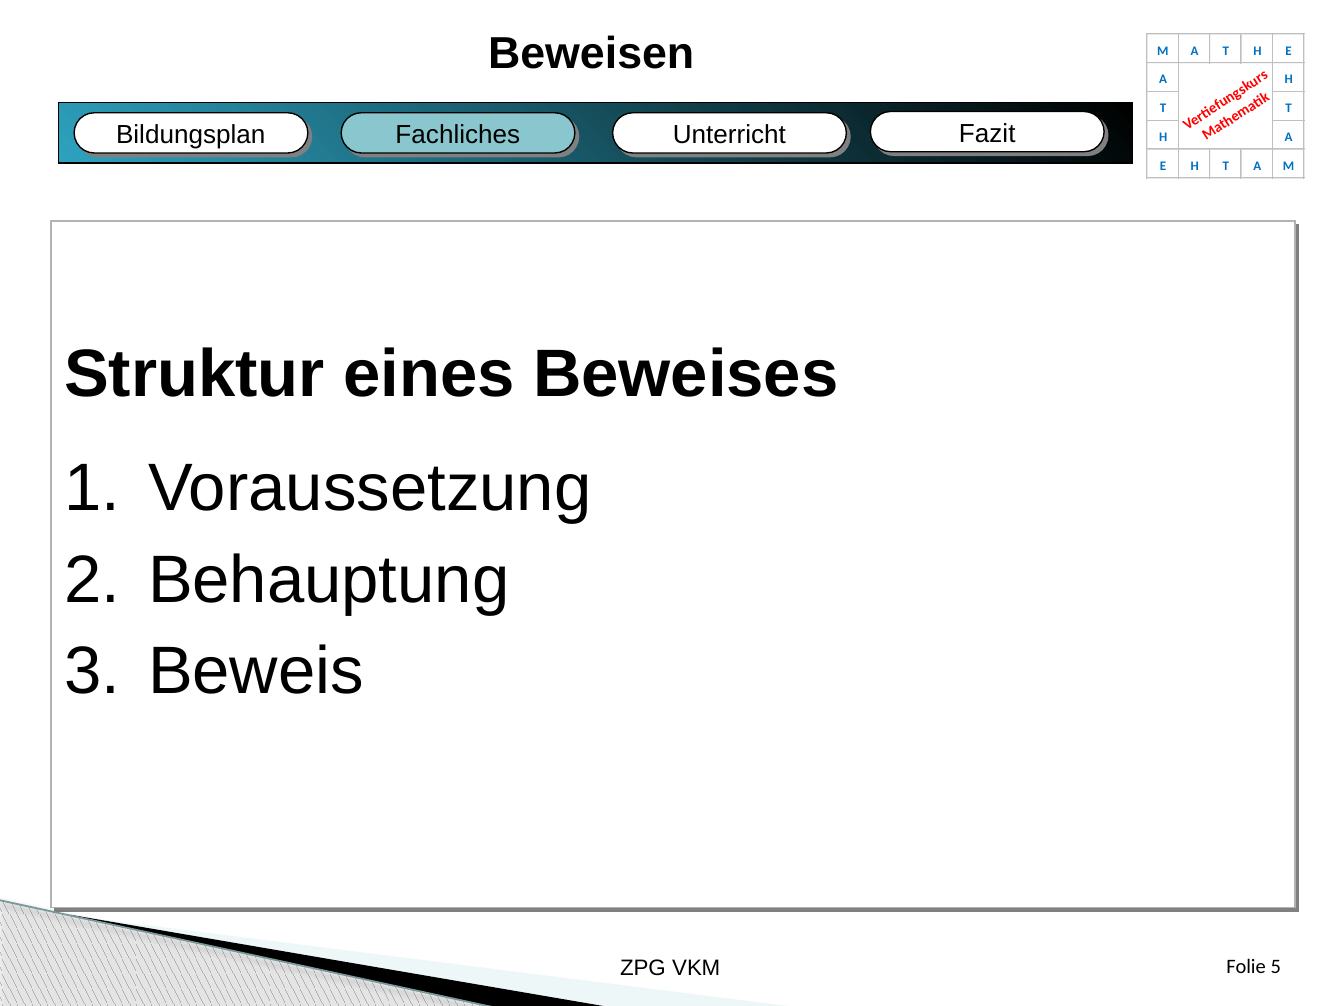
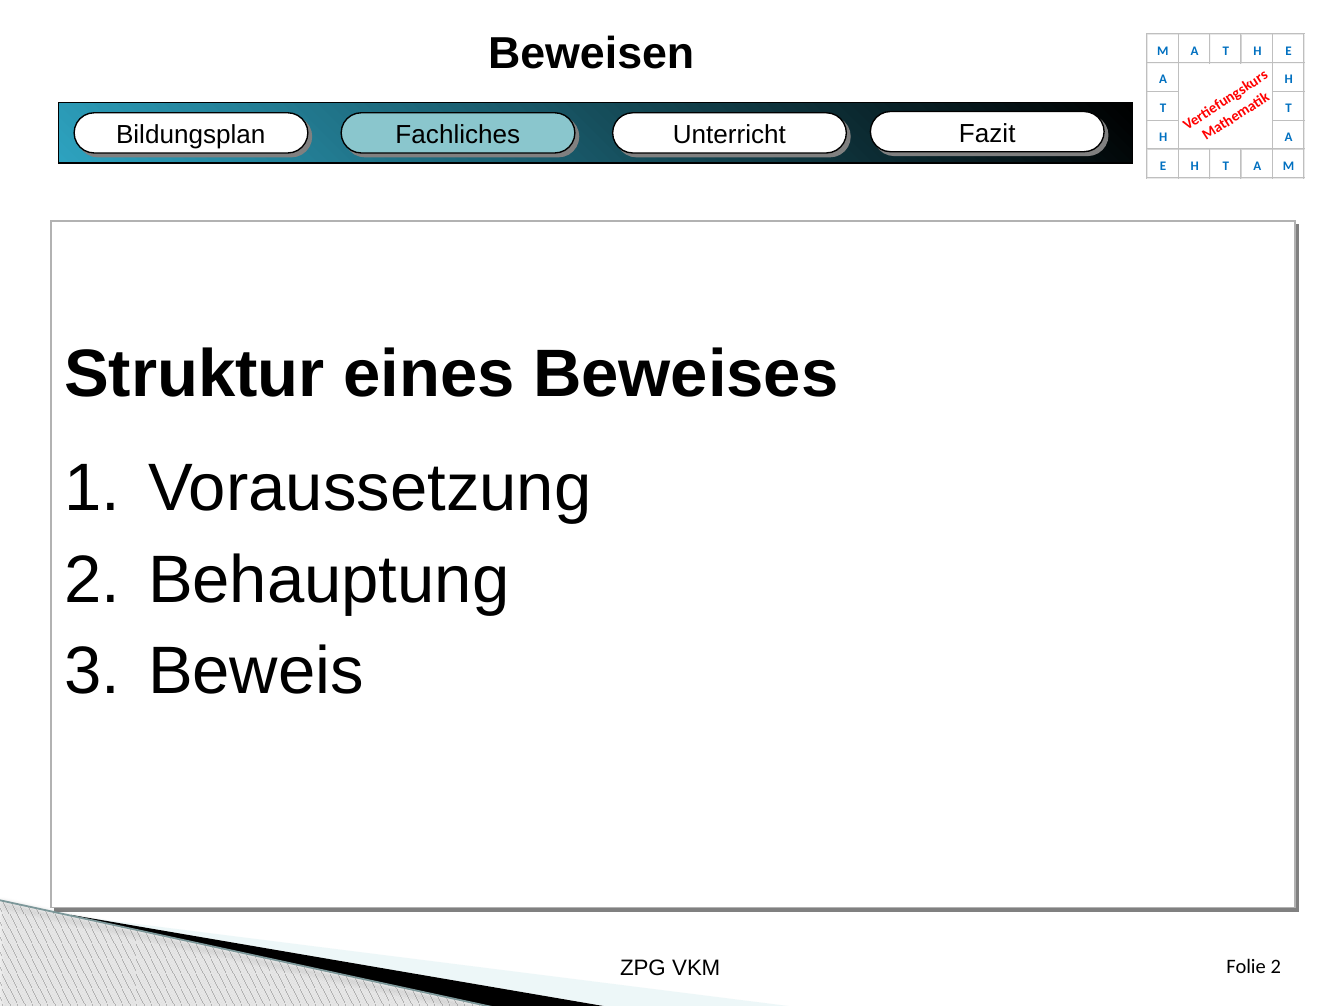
Folie 5: 5 -> 2
